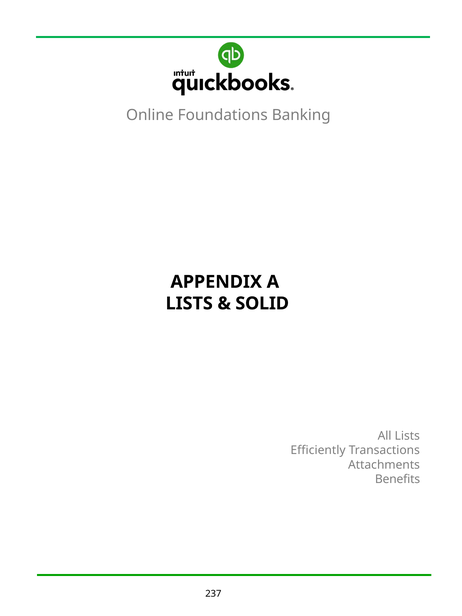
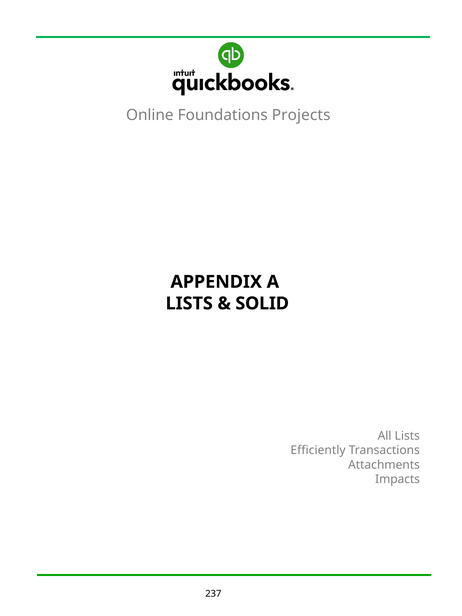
Banking: Banking -> Projects
Benefits: Benefits -> Impacts
